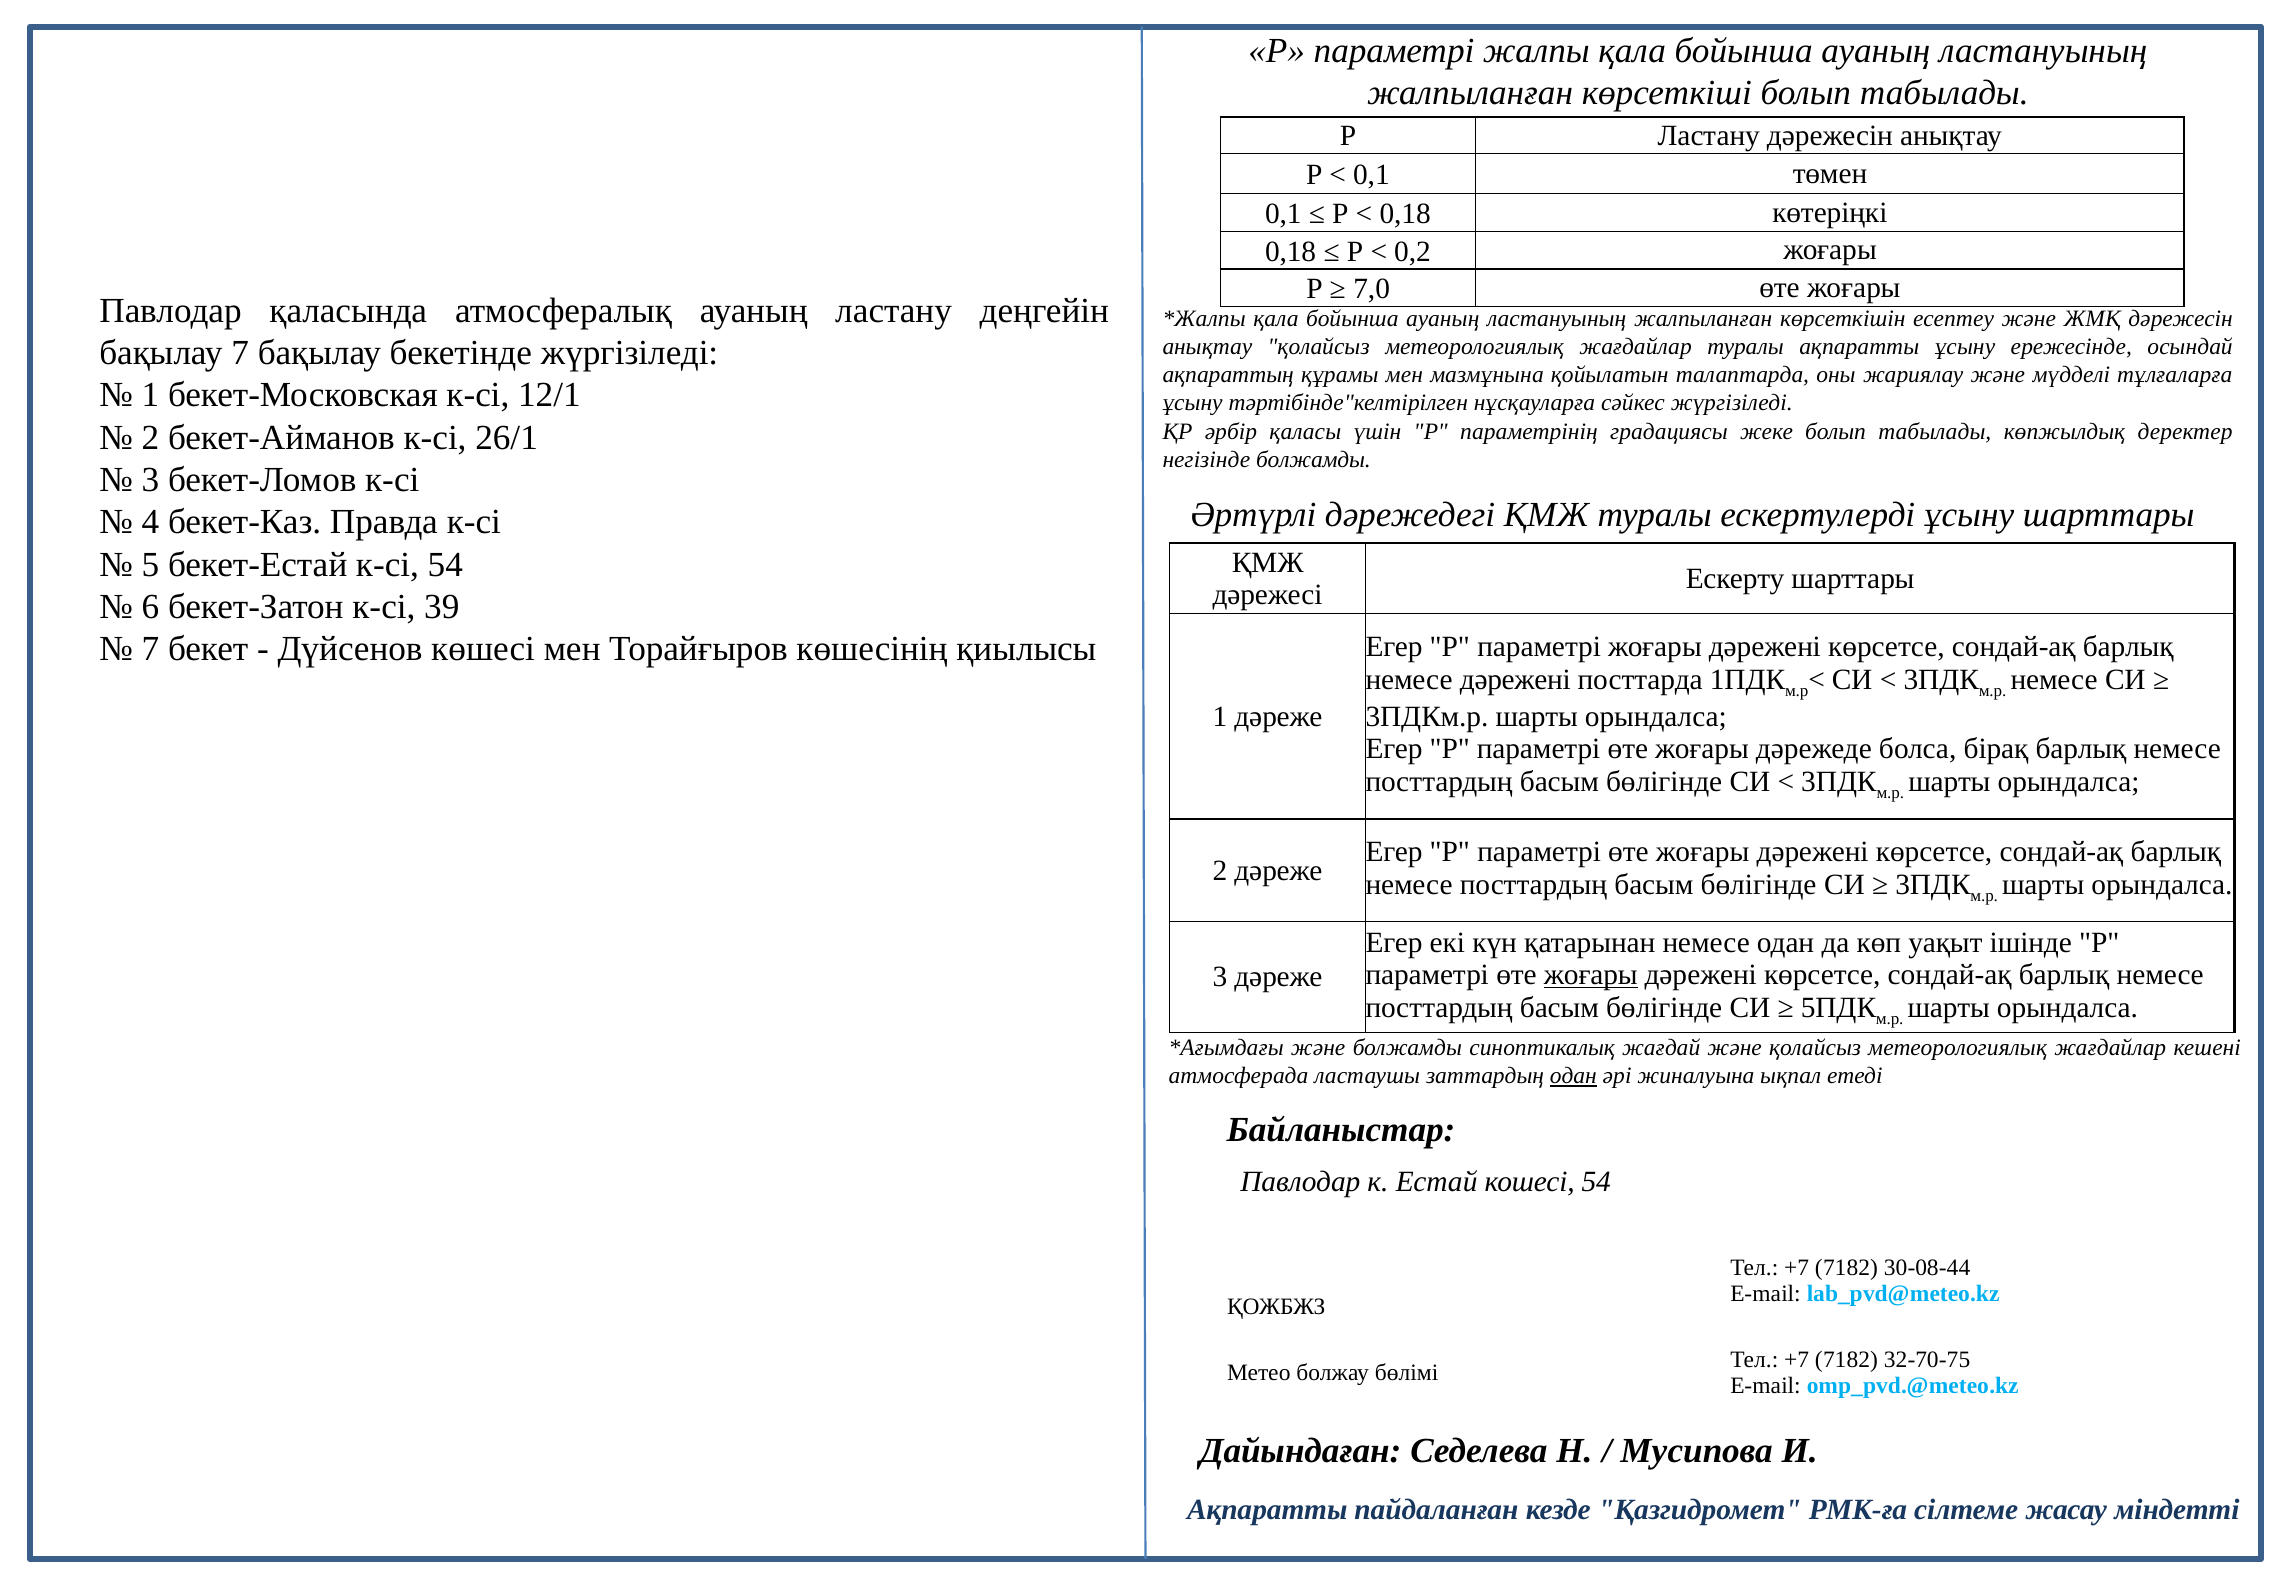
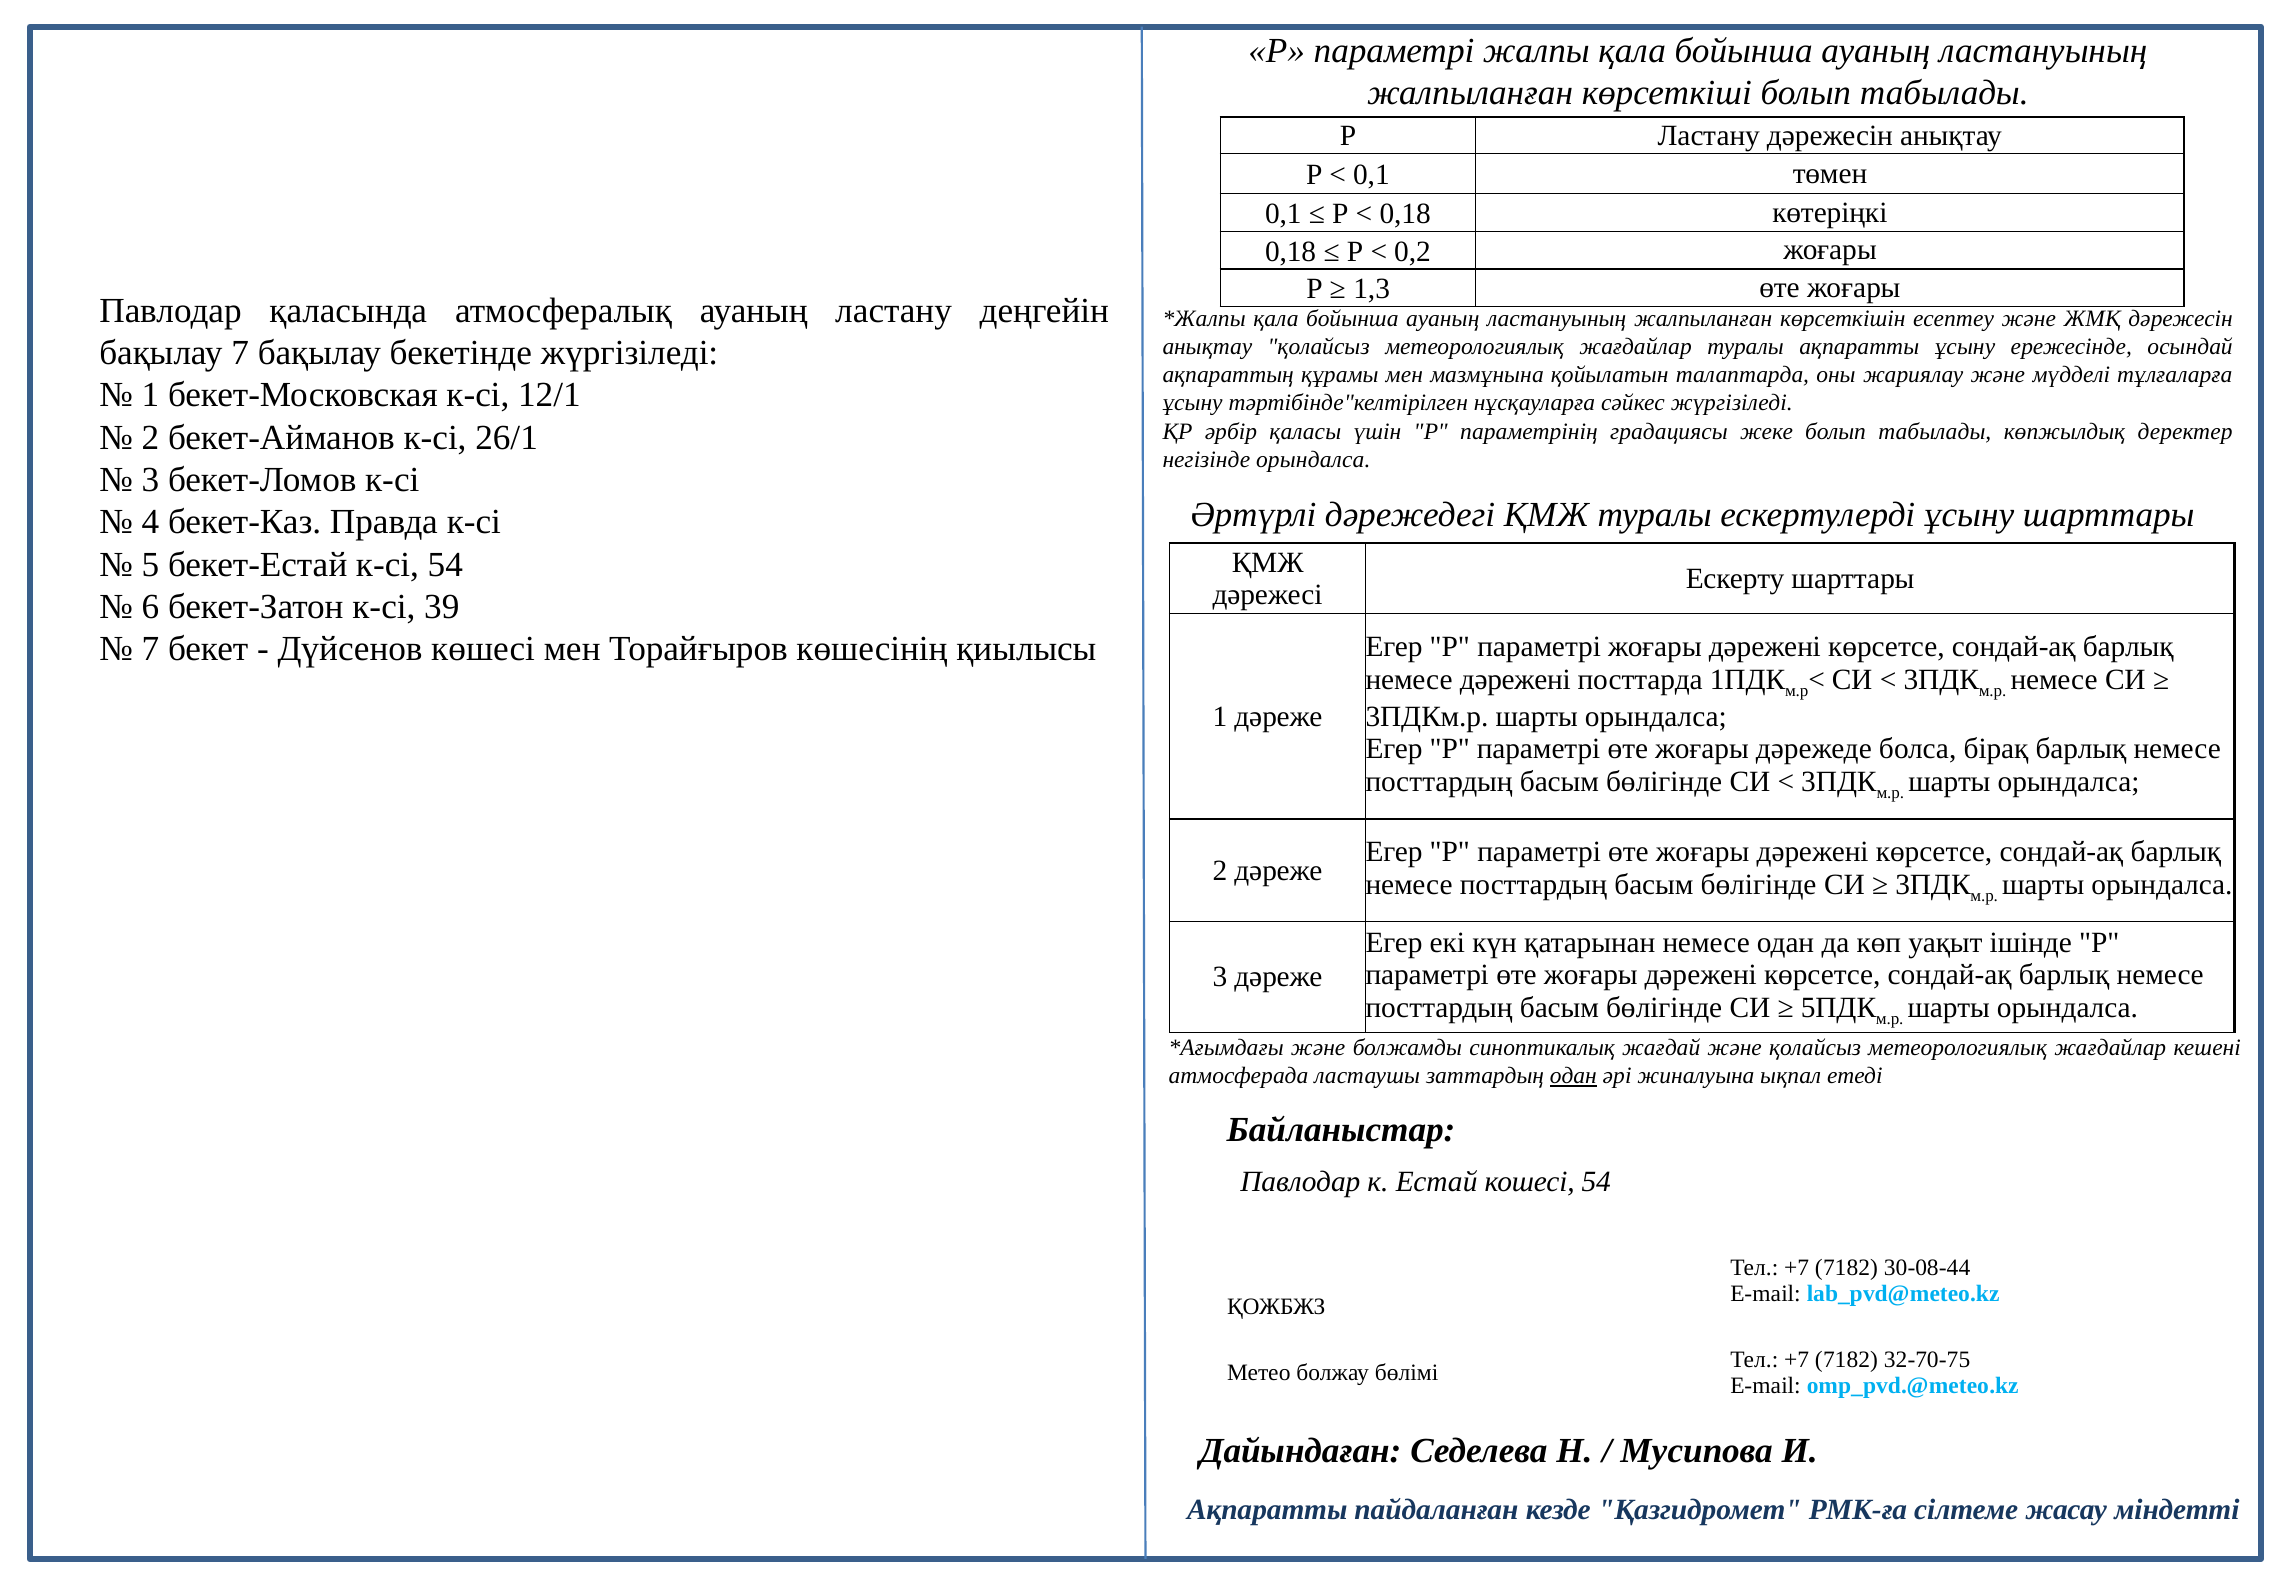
7,0: 7,0 -> 1,3
негізінде болжамды: болжамды -> орындалса
жоғары at (1591, 975) underline: present -> none
